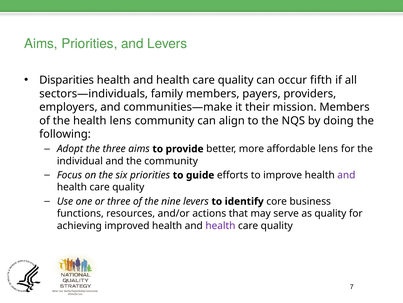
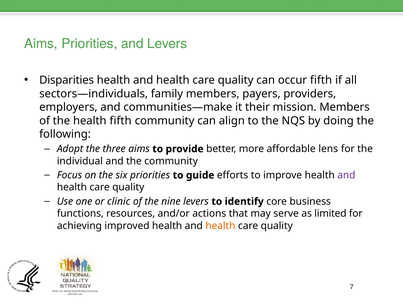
health lens: lens -> fifth
or three: three -> clinic
as quality: quality -> limited
health at (220, 225) colour: purple -> orange
